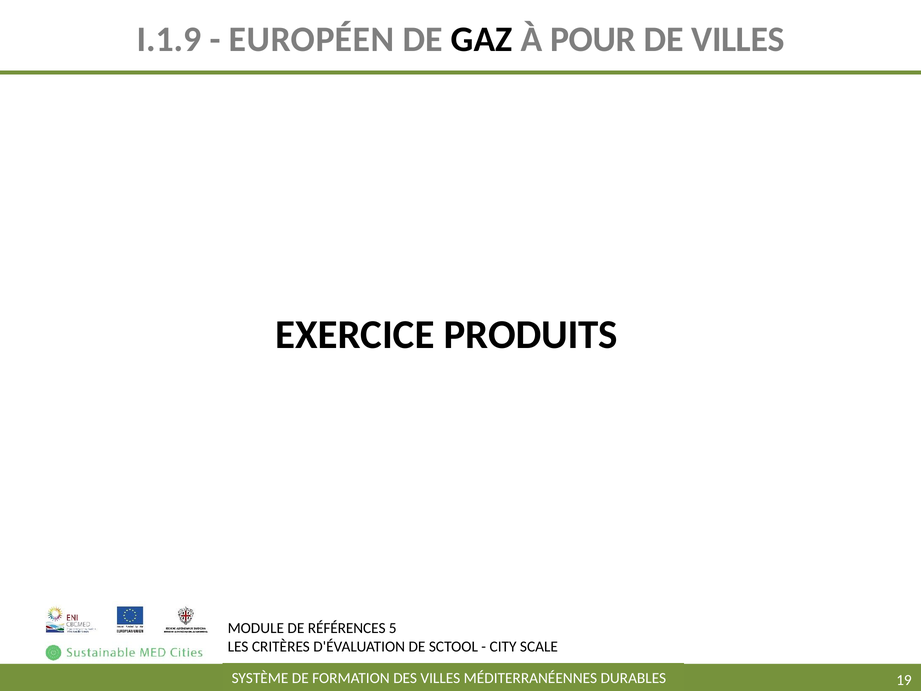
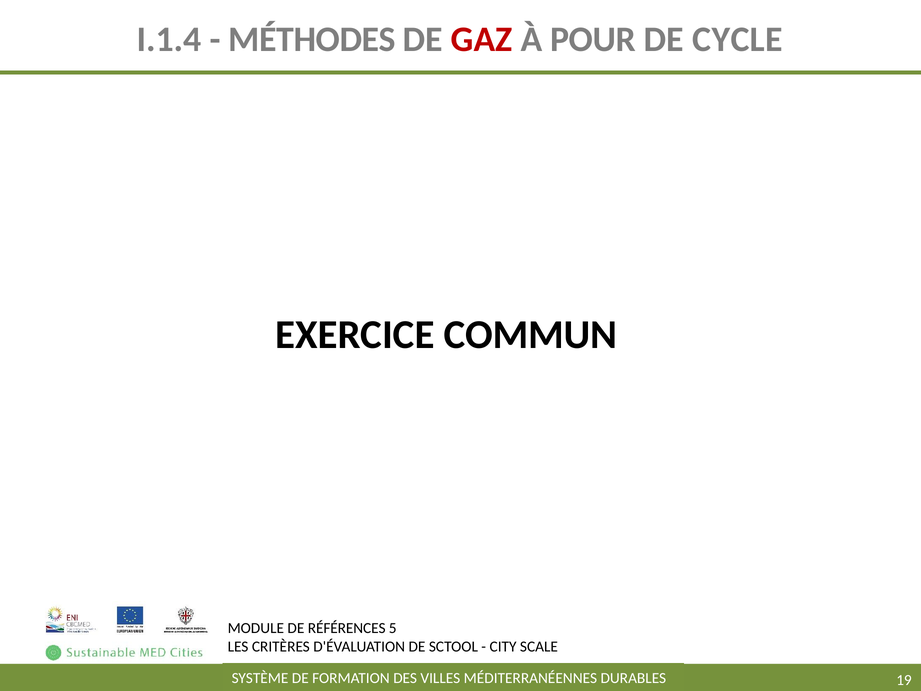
I.1.9: I.1.9 -> I.1.4
EUROPÉEN: EUROPÉEN -> MÉTHODES
GAZ colour: black -> red
DE VILLES: VILLES -> CYCLE
PRODUITS: PRODUITS -> COMMUN
